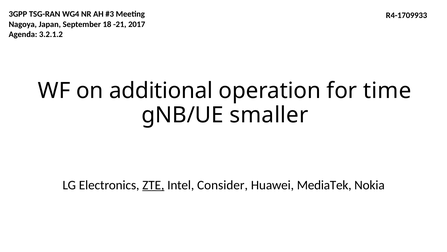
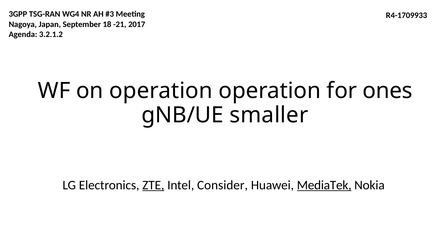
on additional: additional -> operation
time: time -> ones
MediaTek underline: none -> present
